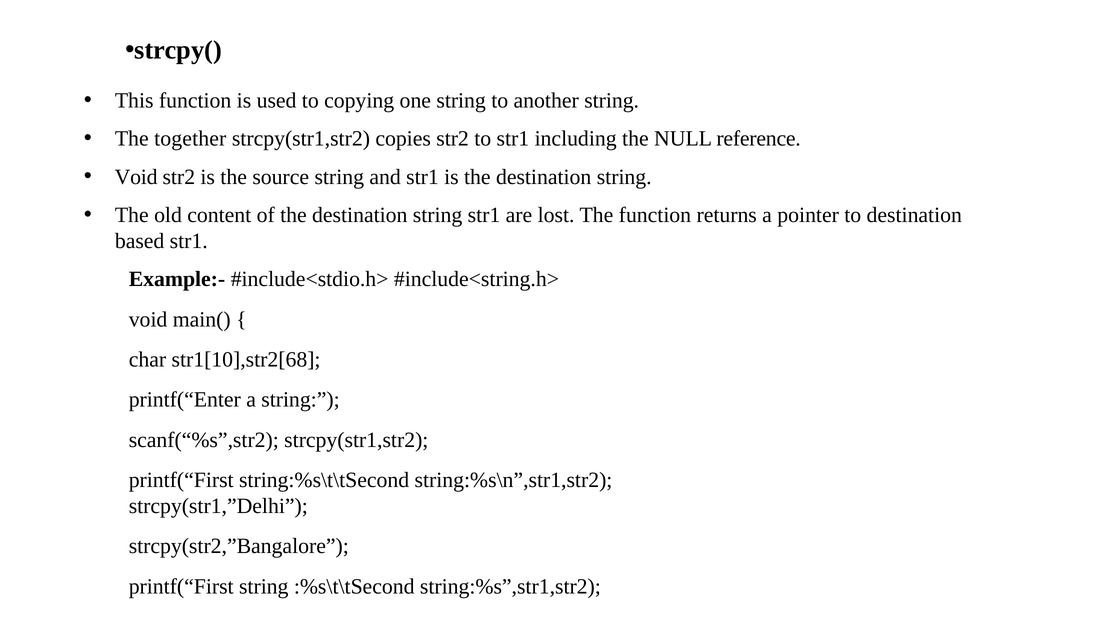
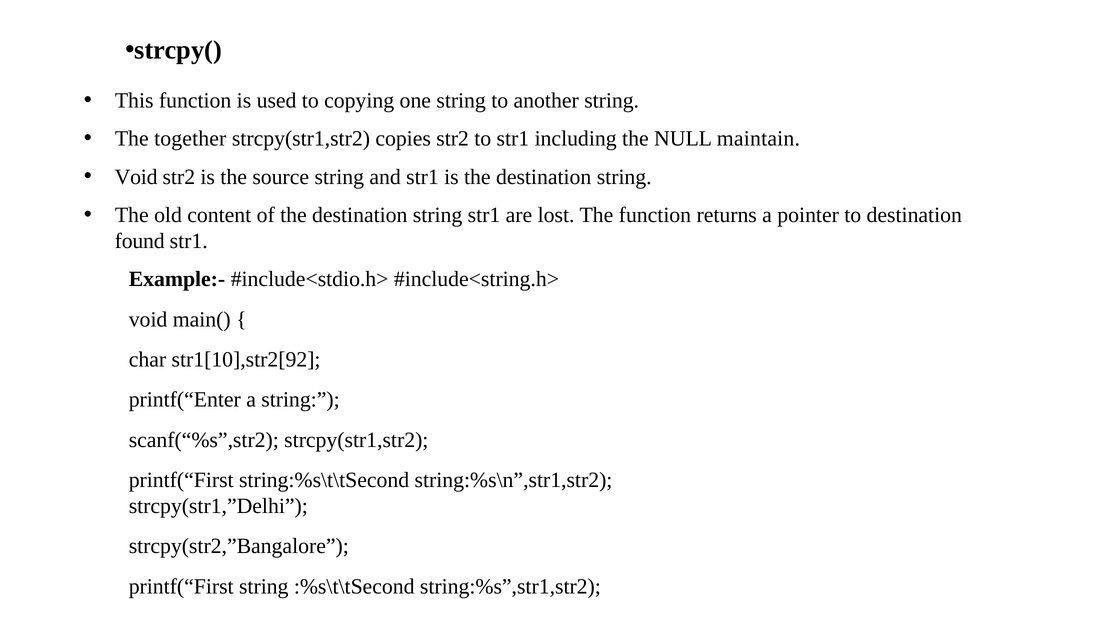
reference: reference -> maintain
based: based -> found
str1[10],str2[68: str1[10],str2[68 -> str1[10],str2[92
